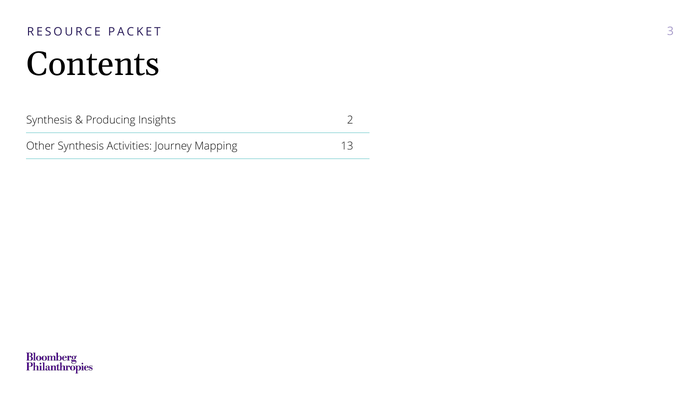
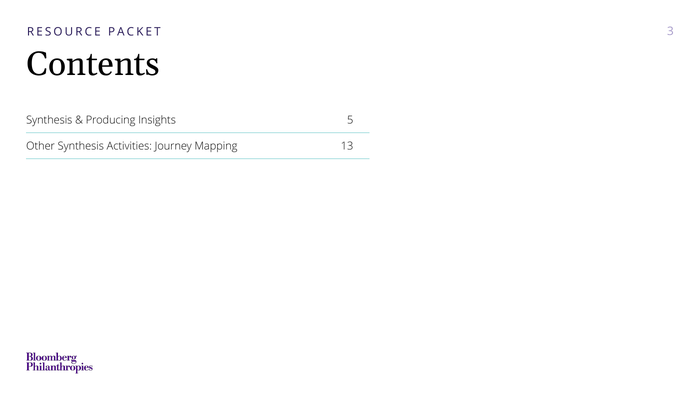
2: 2 -> 5
